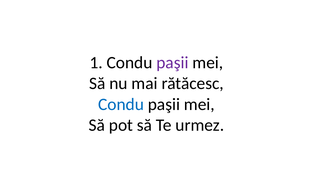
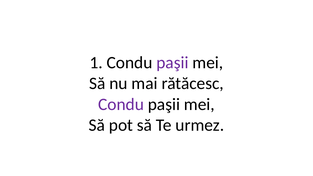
Condu at (121, 104) colour: blue -> purple
